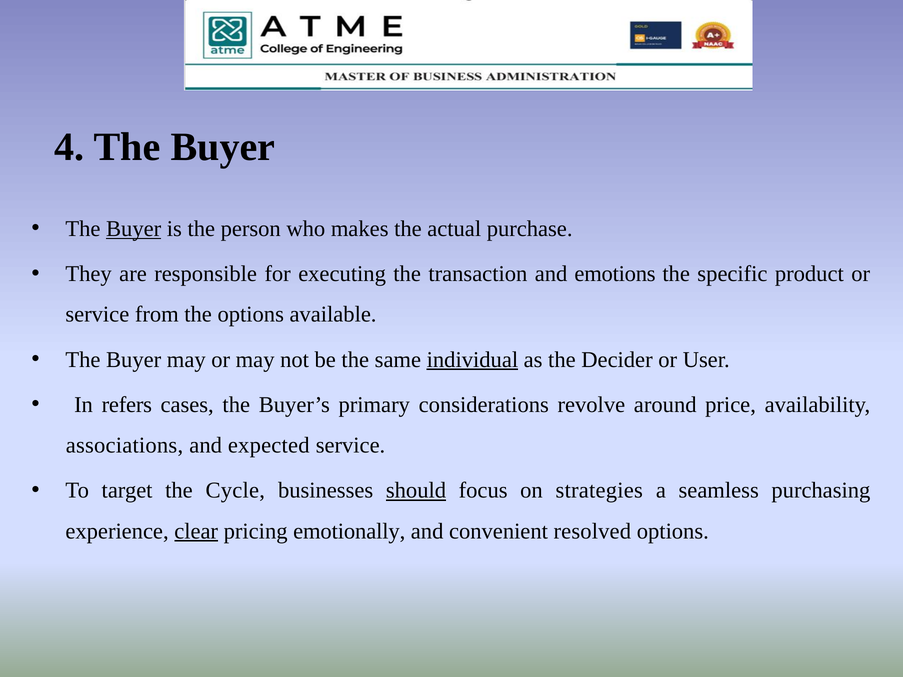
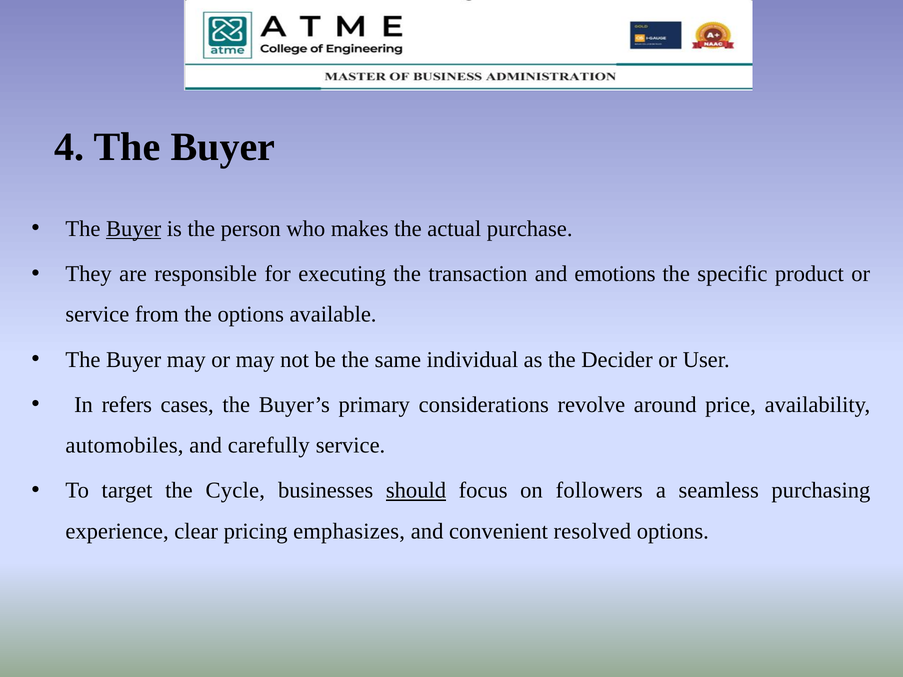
individual underline: present -> none
associations: associations -> automobiles
expected: expected -> carefully
strategies: strategies -> followers
clear underline: present -> none
emotionally: emotionally -> emphasizes
